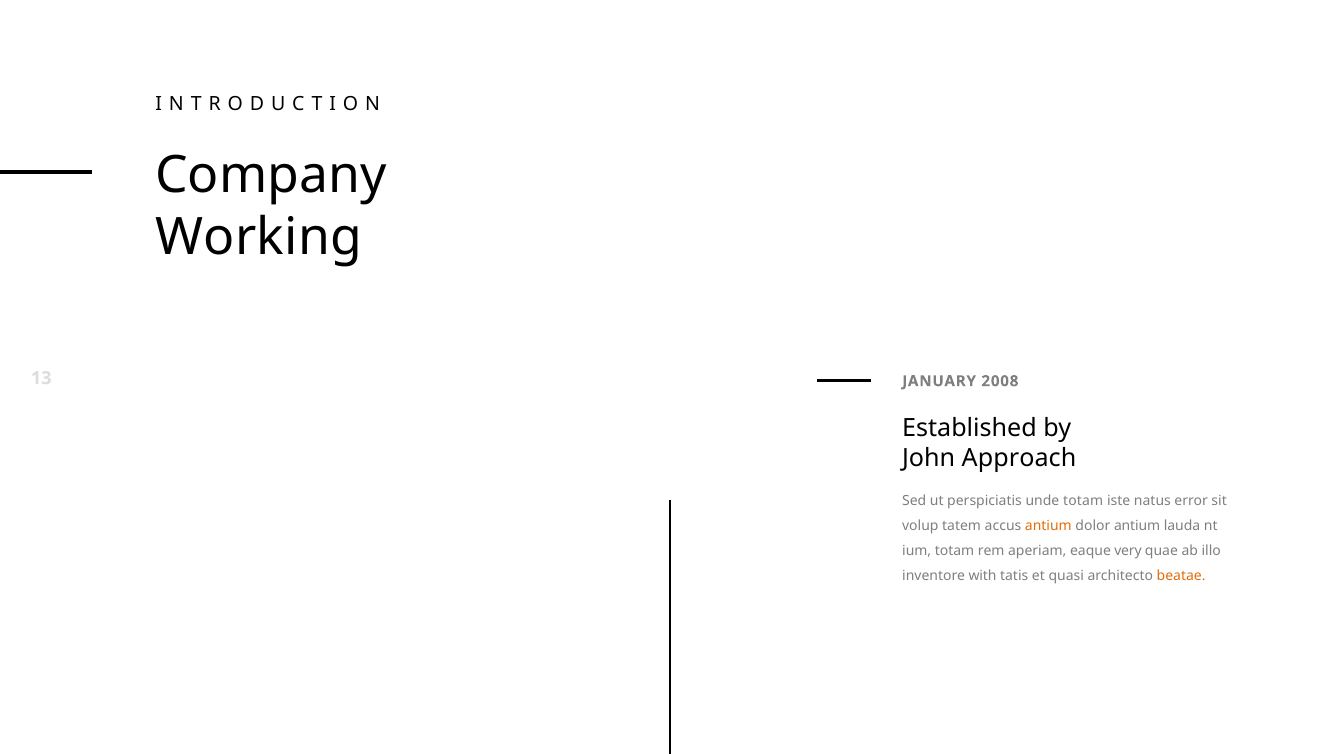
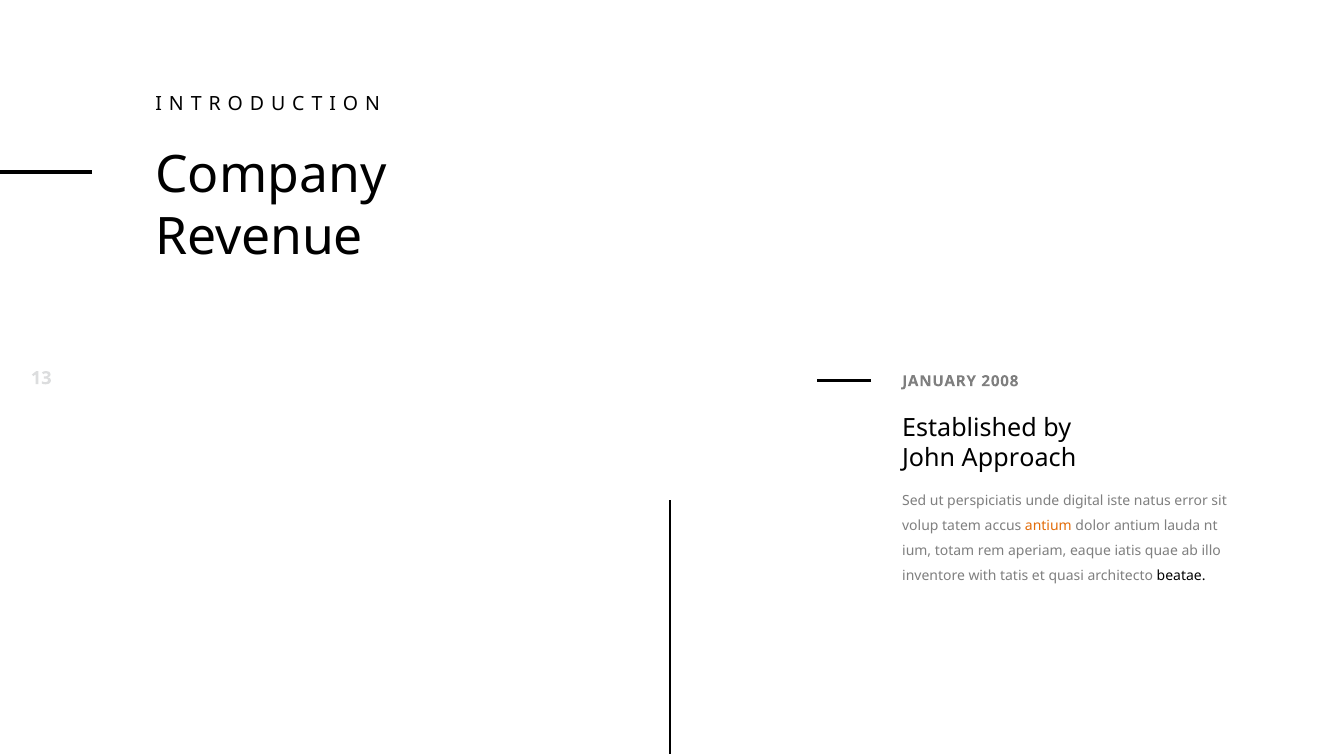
Working: Working -> Revenue
unde totam: totam -> digital
very: very -> iatis
beatae colour: orange -> black
